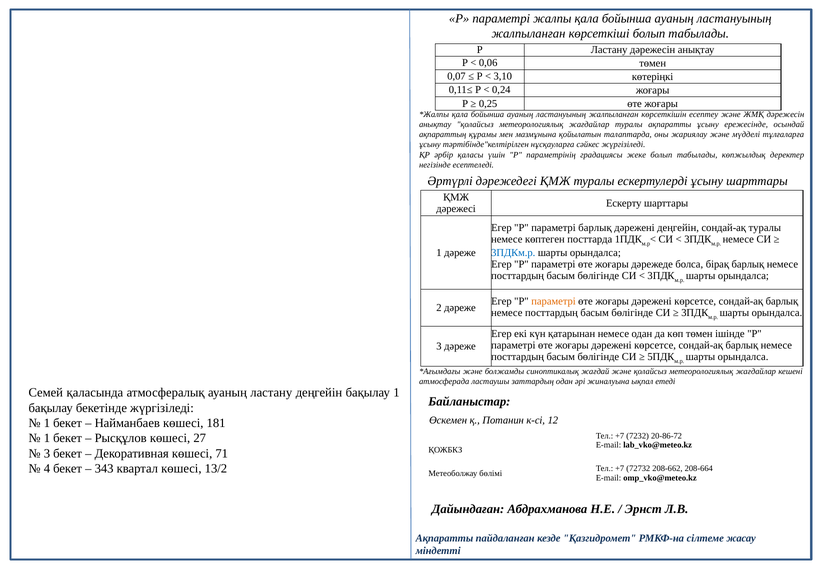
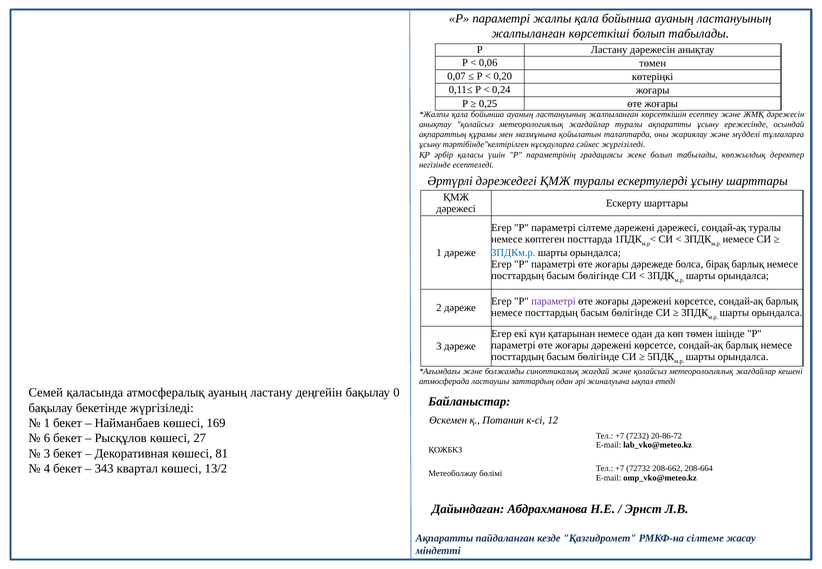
3,10: 3,10 -> 0,20
параметрі барлық: барлық -> сілтеме
дәрежені деңгейін: деңгейін -> дәрежесі
параметрі at (553, 301) colour: orange -> purple
бақылау 1: 1 -> 0
181: 181 -> 169
1 at (47, 438): 1 -> 6
71: 71 -> 81
